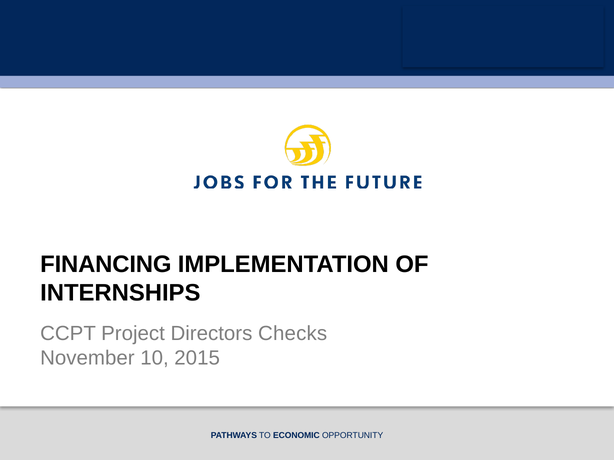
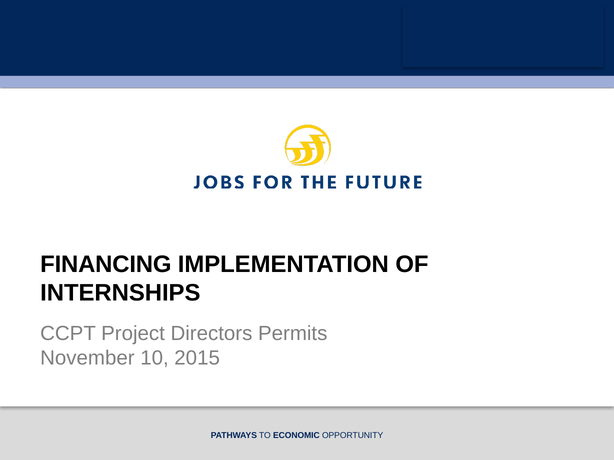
Checks: Checks -> Permits
